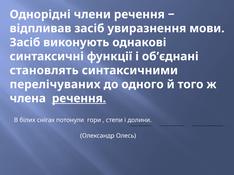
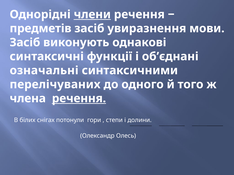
члени underline: none -> present
відпливав: відпливав -> предметів
становлять: становлять -> означальні
